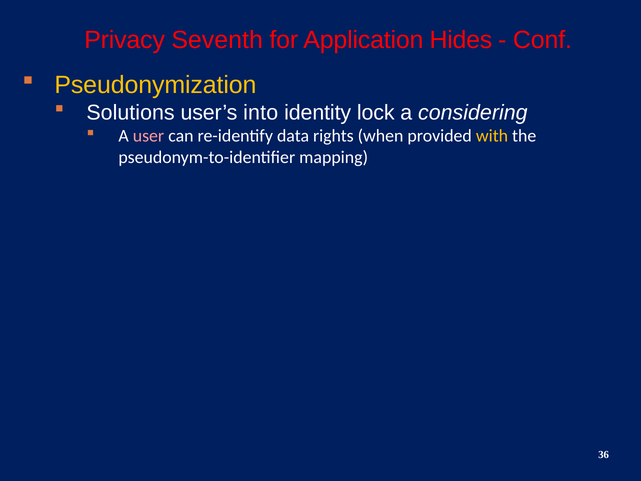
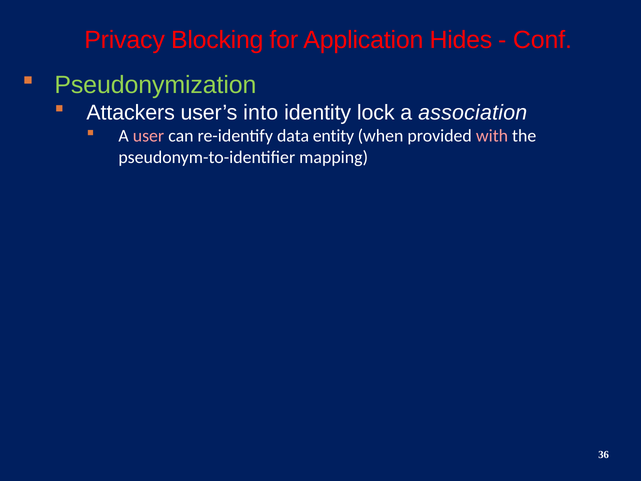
Seventh: Seventh -> Blocking
Pseudonymization colour: yellow -> light green
Solutions: Solutions -> Attackers
considering: considering -> association
rights: rights -> entity
with colour: yellow -> pink
